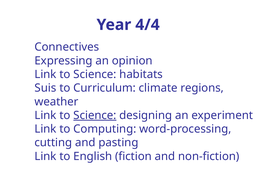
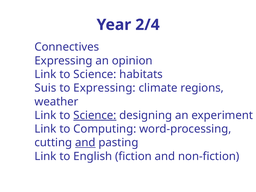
4/4: 4/4 -> 2/4
to Curriculum: Curriculum -> Expressing
and at (85, 143) underline: none -> present
